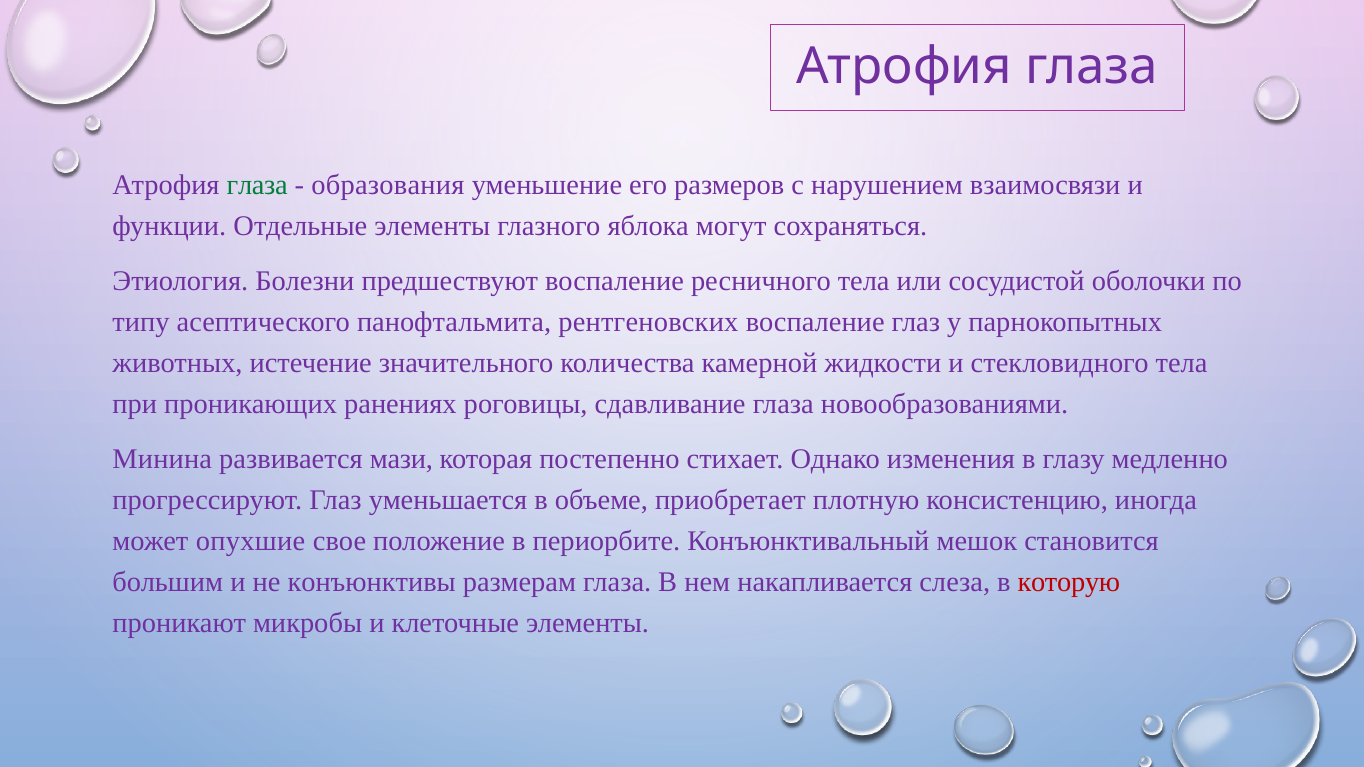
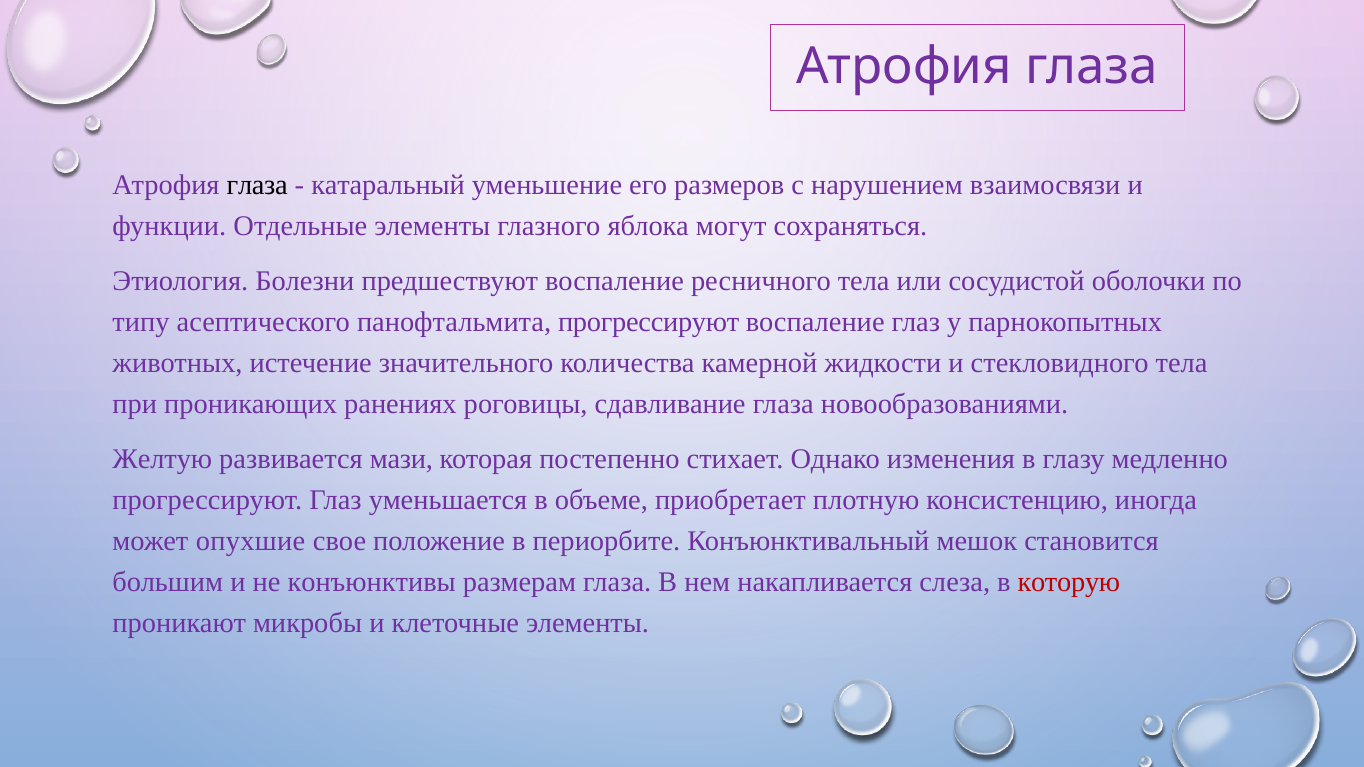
глаза at (257, 185) colour: green -> black
образования: образования -> катаральный
панофтальмита рентгеновских: рентгеновских -> прогрессируют
Минина: Минина -> Желтую
